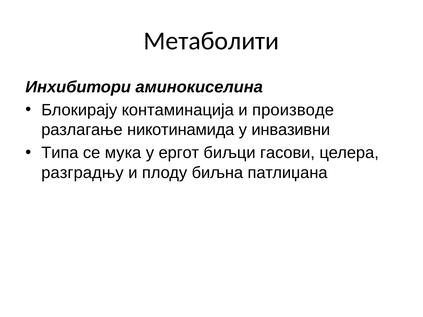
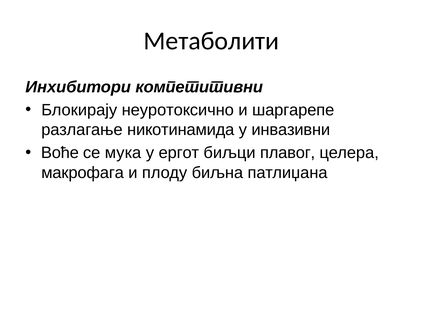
аминокиселина: аминокиселина -> компетитивни
контаминација: контаминација -> неуротоксично
производе: производе -> шаргарепе
Типа: Типа -> Воће
гасови: гасови -> плавог
разградњу: разградњу -> макрофага
